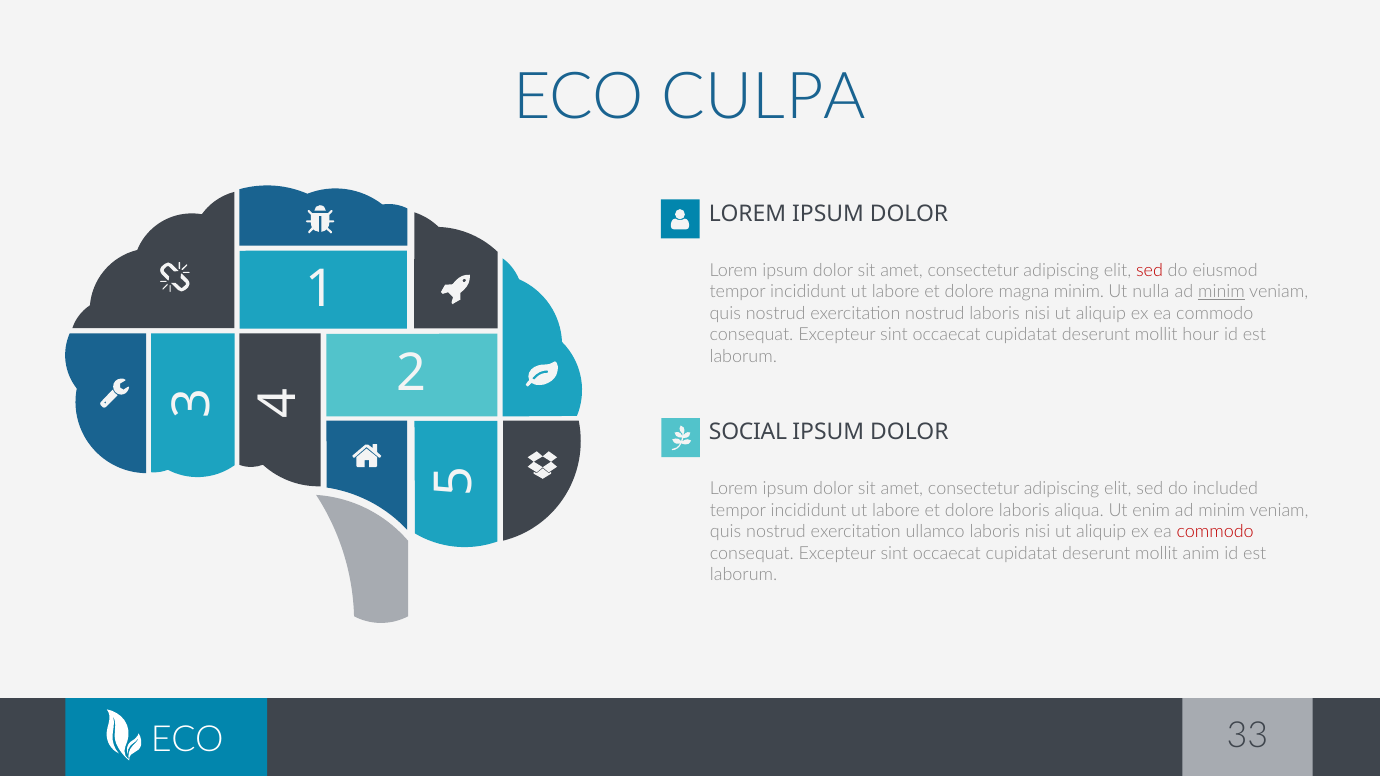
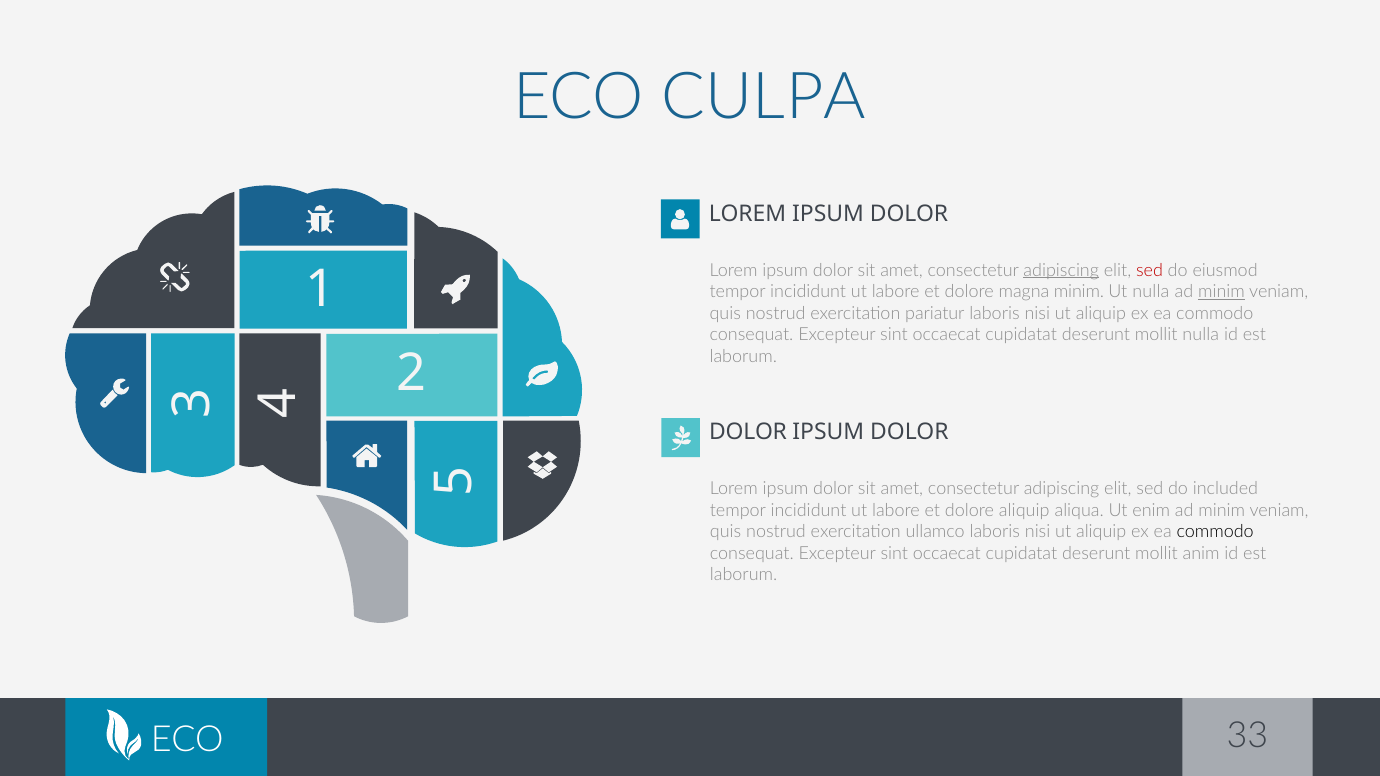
adipiscing at (1061, 270) underline: none -> present
exercitation nostrud: nostrud -> pariatur
mollit hour: hour -> nulla
SOCIAL at (748, 432): SOCIAL -> DOLOR
dolore laboris: laboris -> aliquip
commodo at (1215, 532) colour: red -> black
